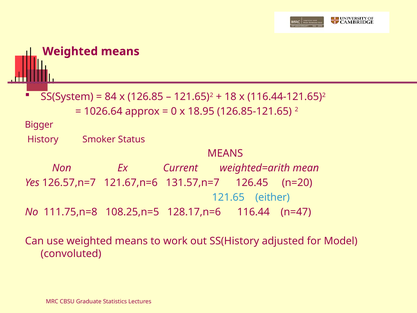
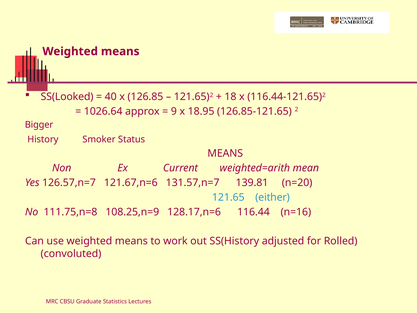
SS(System: SS(System -> SS(Looked
84: 84 -> 40
0: 0 -> 9
126.45: 126.45 -> 139.81
108.25,n=5: 108.25,n=5 -> 108.25,n=9
n=47: n=47 -> n=16
Model: Model -> Rolled
